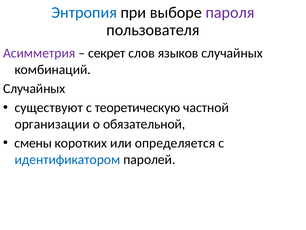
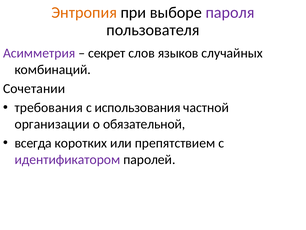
Энтропия colour: blue -> orange
Случайных at (34, 88): Случайных -> Сочетании
существуют: существуют -> требования
теоретическую: теоретическую -> использования
смены: смены -> всегда
определяется: определяется -> препятствием
идентификатором colour: blue -> purple
